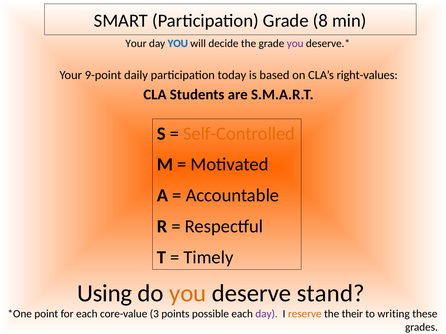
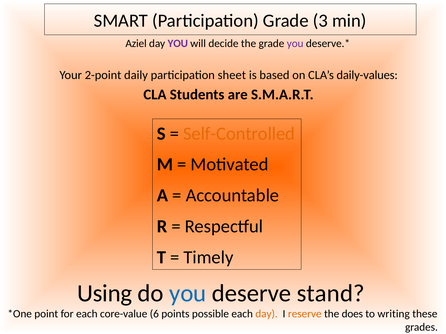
8: 8 -> 3
Your at (136, 44): Your -> Aziel
YOU at (178, 44) colour: blue -> purple
9-point: 9-point -> 2-point
today: today -> sheet
right-values: right-values -> daily-values
you at (188, 294) colour: orange -> blue
3: 3 -> 6
day at (267, 314) colour: purple -> orange
their: their -> does
